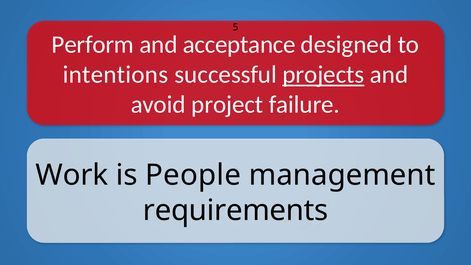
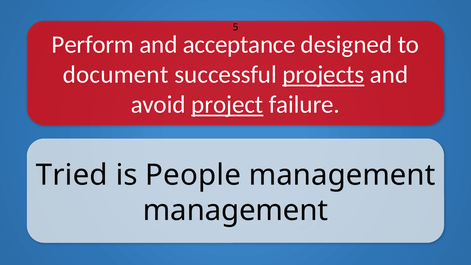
intentions: intentions -> document
project underline: none -> present
Work: Work -> Tried
requirements at (236, 210): requirements -> management
